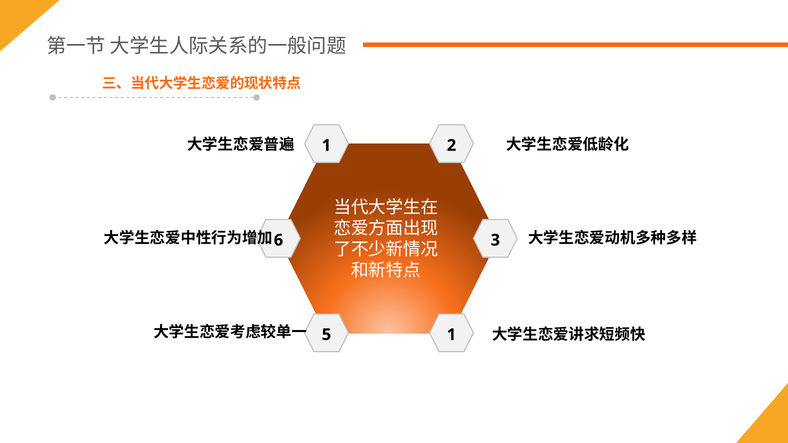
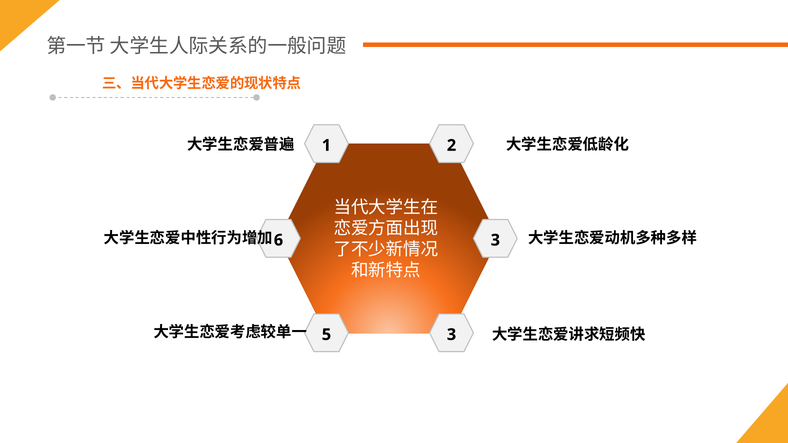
5 1: 1 -> 3
